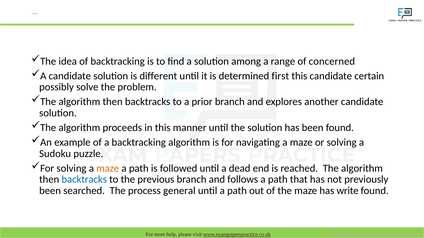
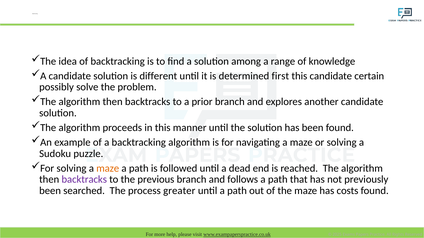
concerned: concerned -> knowledge
backtracks at (84, 180) colour: blue -> purple
general: general -> greater
write: write -> costs
